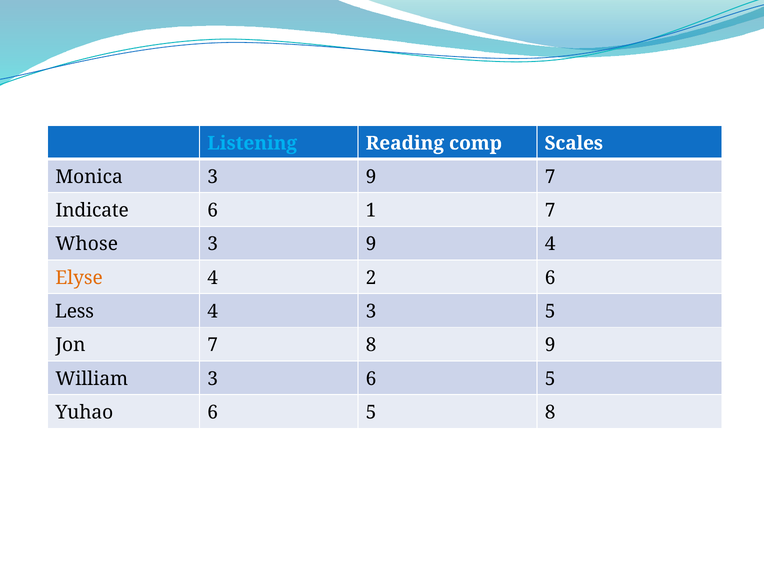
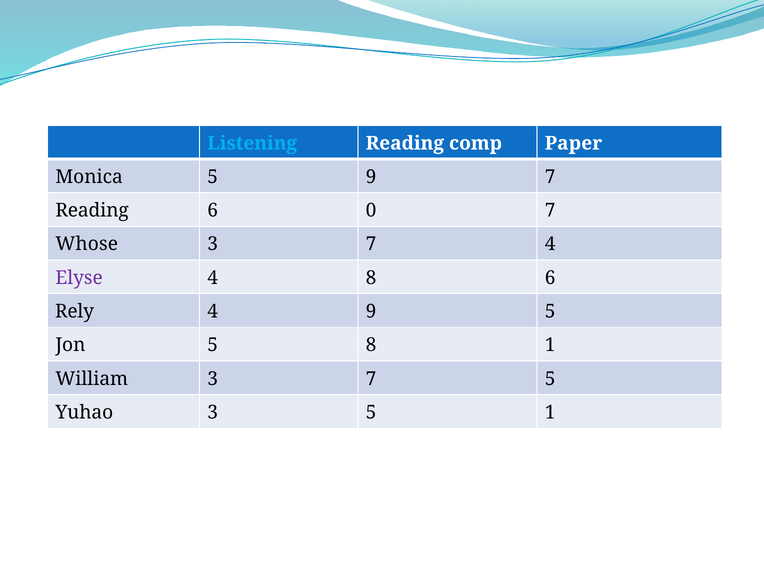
Scales: Scales -> Paper
Monica 3: 3 -> 5
Indicate at (92, 211): Indicate -> Reading
1: 1 -> 0
9 at (371, 244): 9 -> 7
Elyse colour: orange -> purple
4 2: 2 -> 8
Less: Less -> Rely
4 3: 3 -> 9
Jon 7: 7 -> 5
8 9: 9 -> 1
William 3 6: 6 -> 7
Yuhao 6: 6 -> 3
5 8: 8 -> 1
